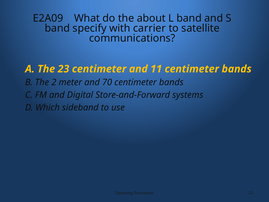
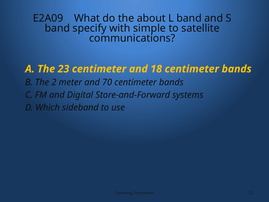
carrier: carrier -> simple
11: 11 -> 18
